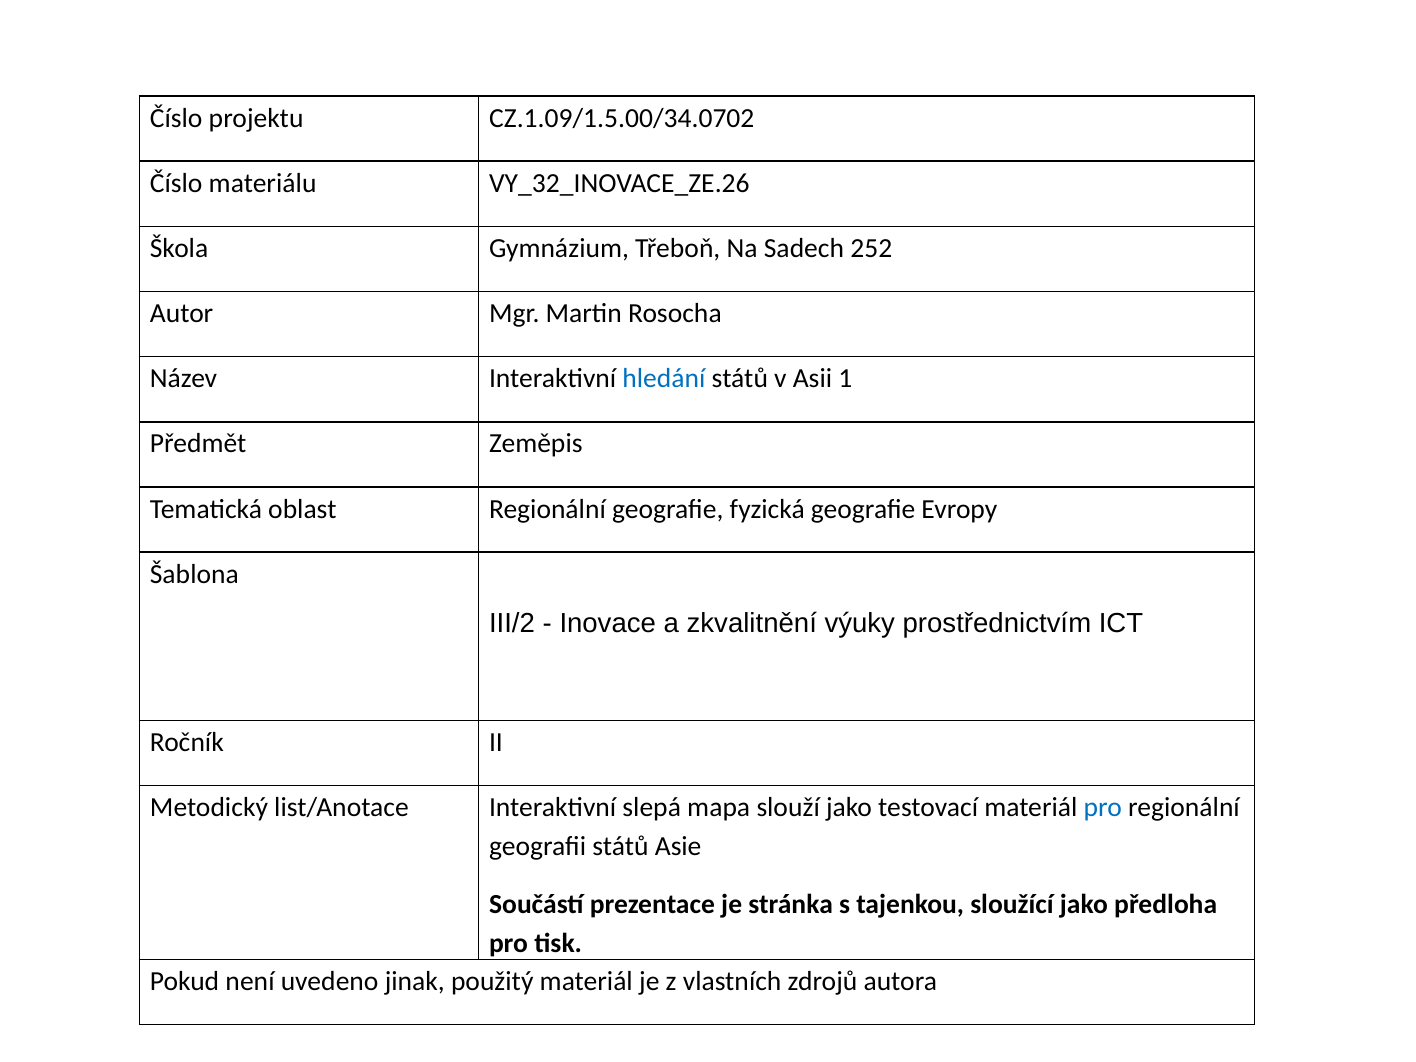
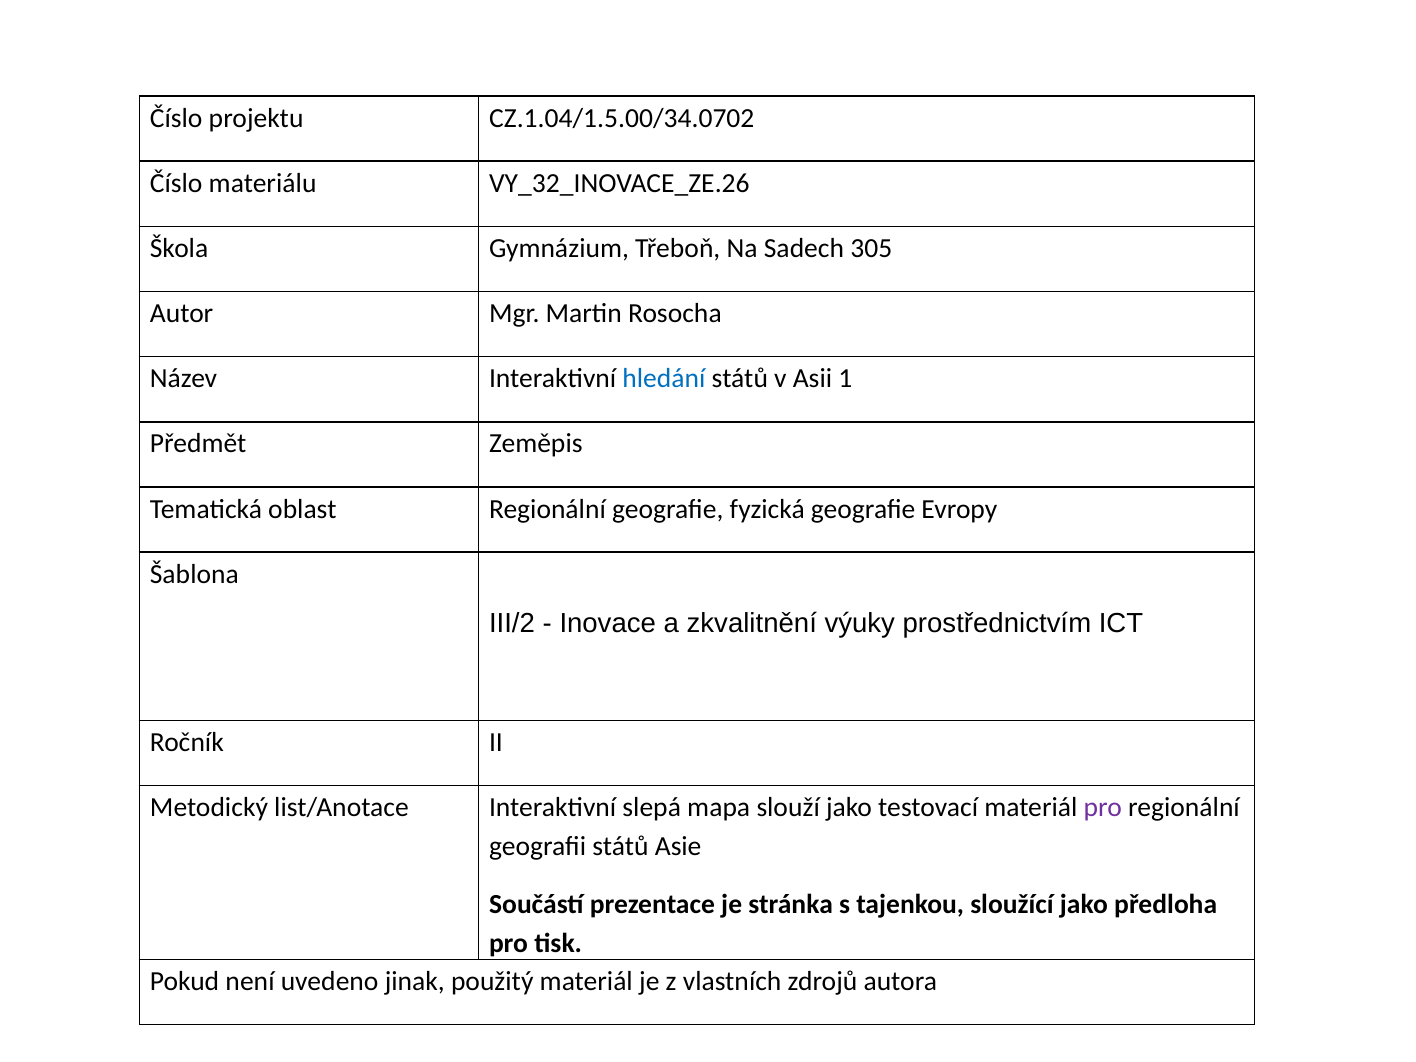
CZ.1.09/1.5.00/34.0702: CZ.1.09/1.5.00/34.0702 -> CZ.1.04/1.5.00/34.0702
252: 252 -> 305
pro at (1103, 808) colour: blue -> purple
